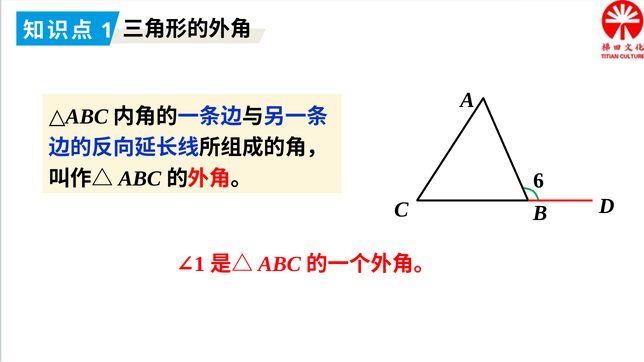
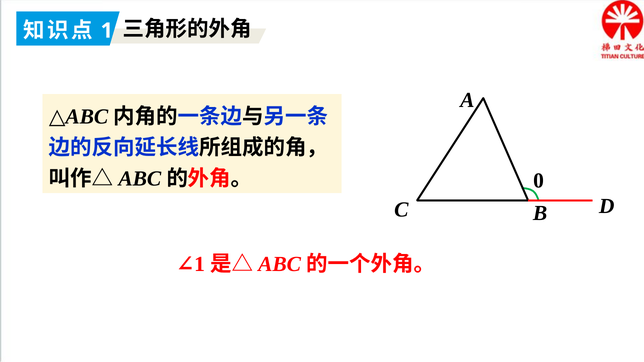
6: 6 -> 0
